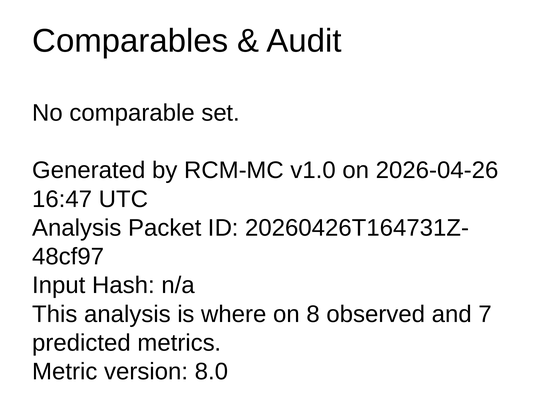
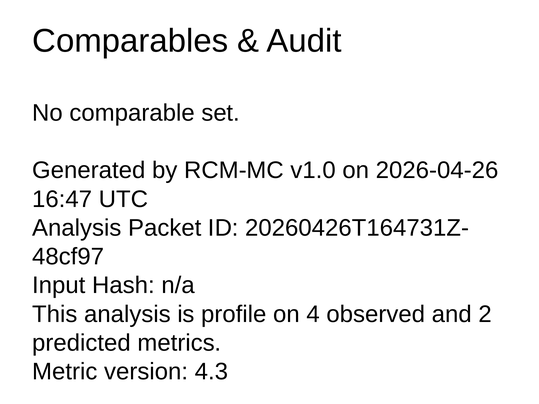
where: where -> profile
8: 8 -> 4
7: 7 -> 2
8.0: 8.0 -> 4.3
